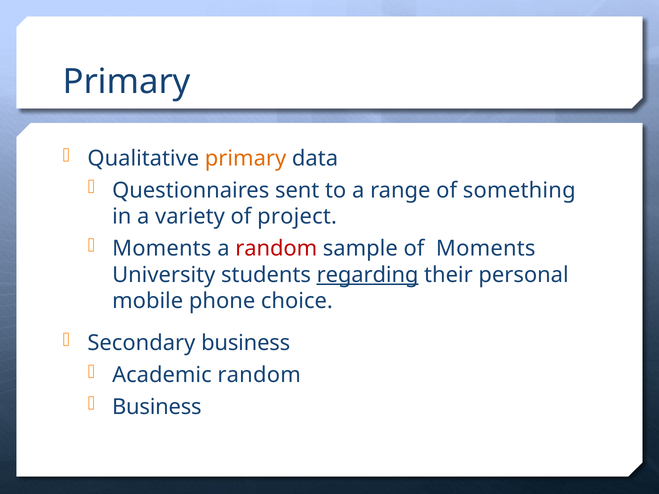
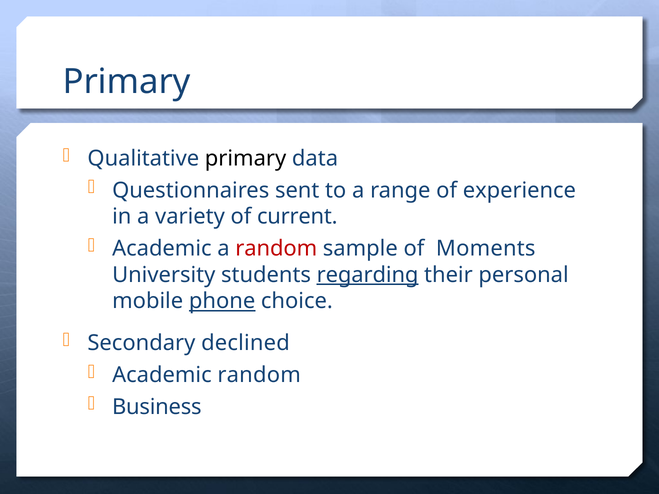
primary at (246, 159) colour: orange -> black
something: something -> experience
project: project -> current
Moments at (162, 249): Moments -> Academic
phone underline: none -> present
Secondary business: business -> declined
